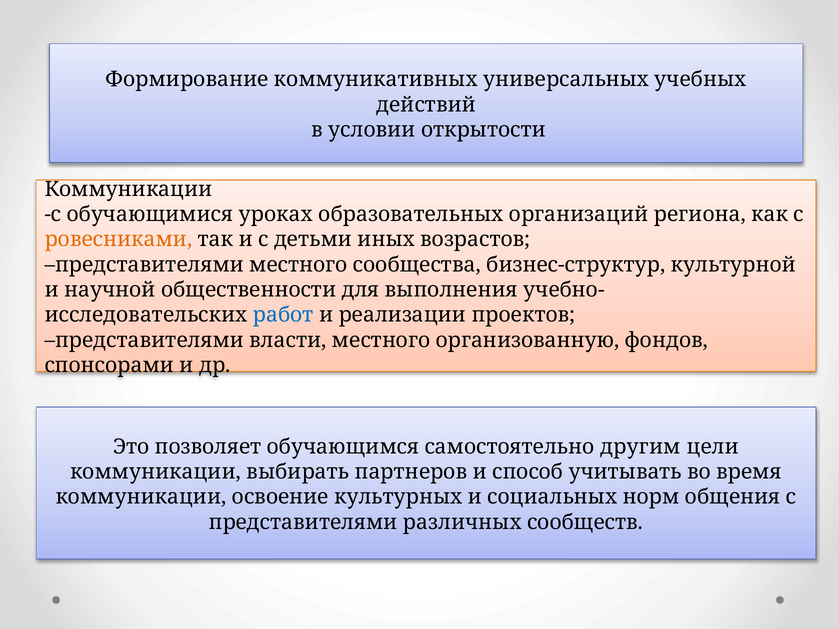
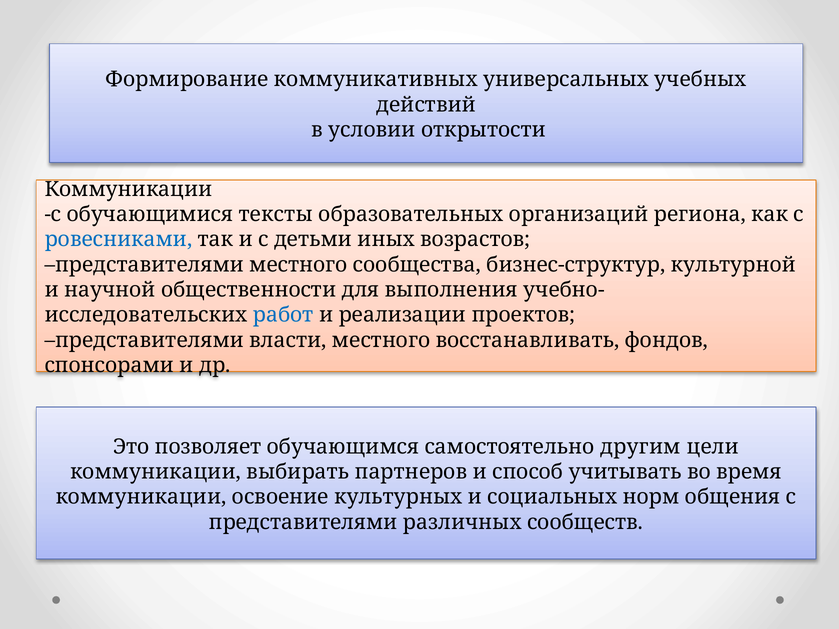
уроках: уроках -> тексты
ровесниками colour: orange -> blue
организованную: организованную -> восстанавливать
